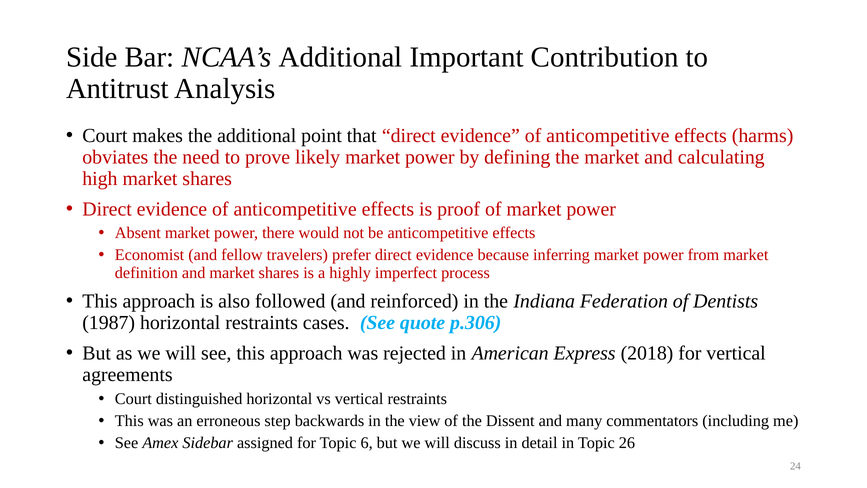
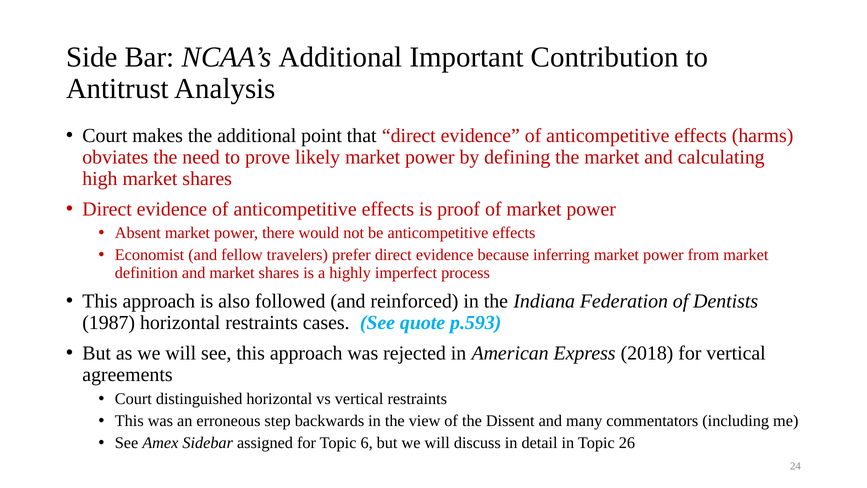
p.306: p.306 -> p.593
